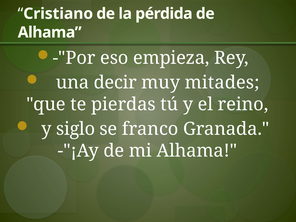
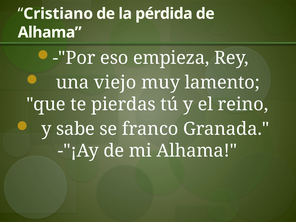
decir: decir -> viejo
mitades: mitades -> lamento
siglo: siglo -> sabe
